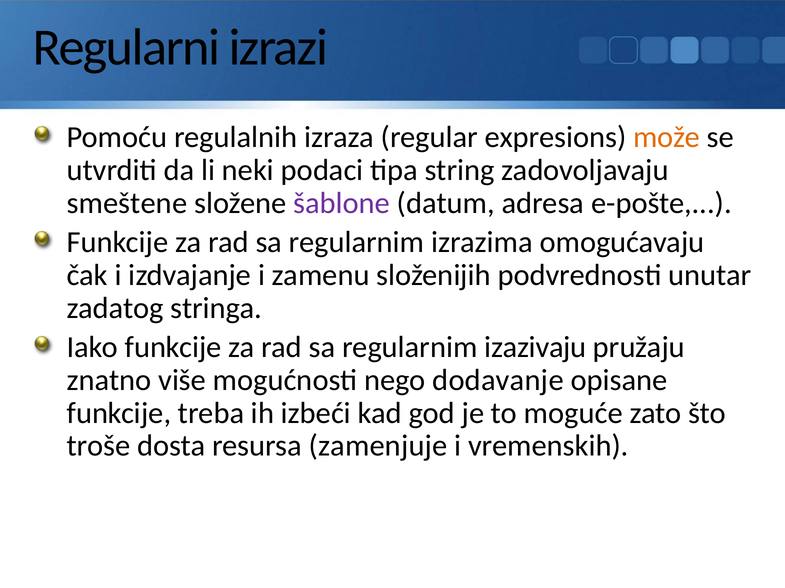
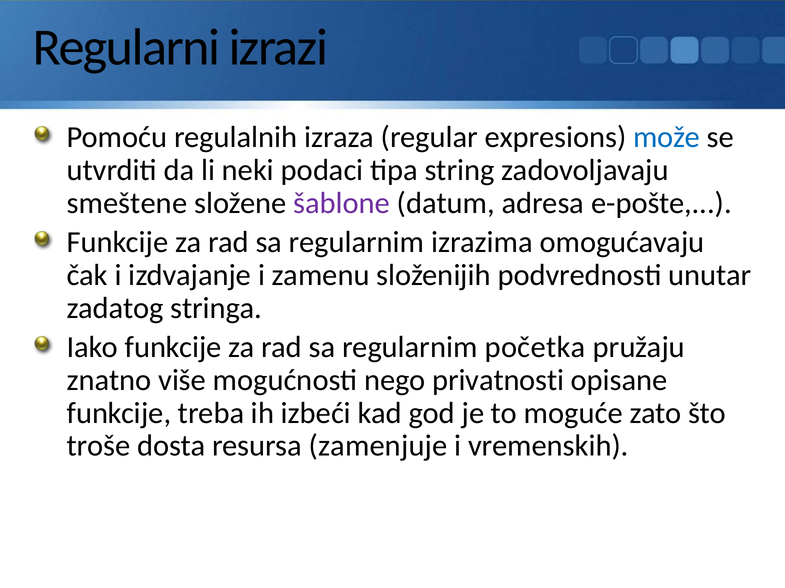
može colour: orange -> blue
izazivaju: izazivaju -> početka
dodavanje: dodavanje -> privatnosti
